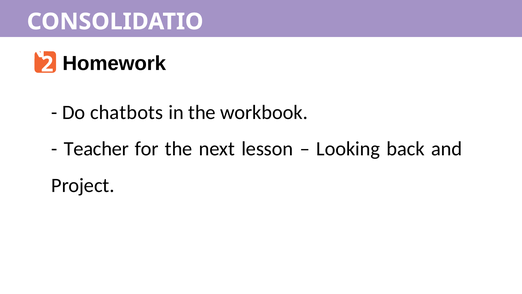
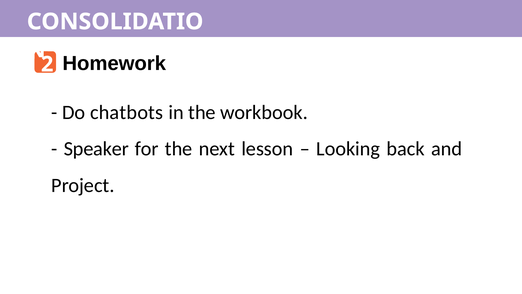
Teacher: Teacher -> Speaker
